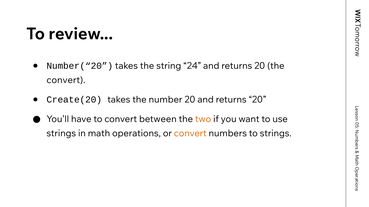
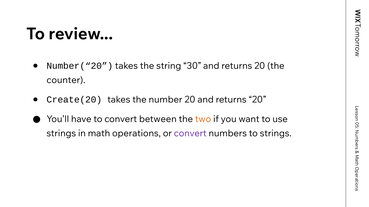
24: 24 -> 30
convert at (66, 80): convert -> counter
convert at (190, 134) colour: orange -> purple
